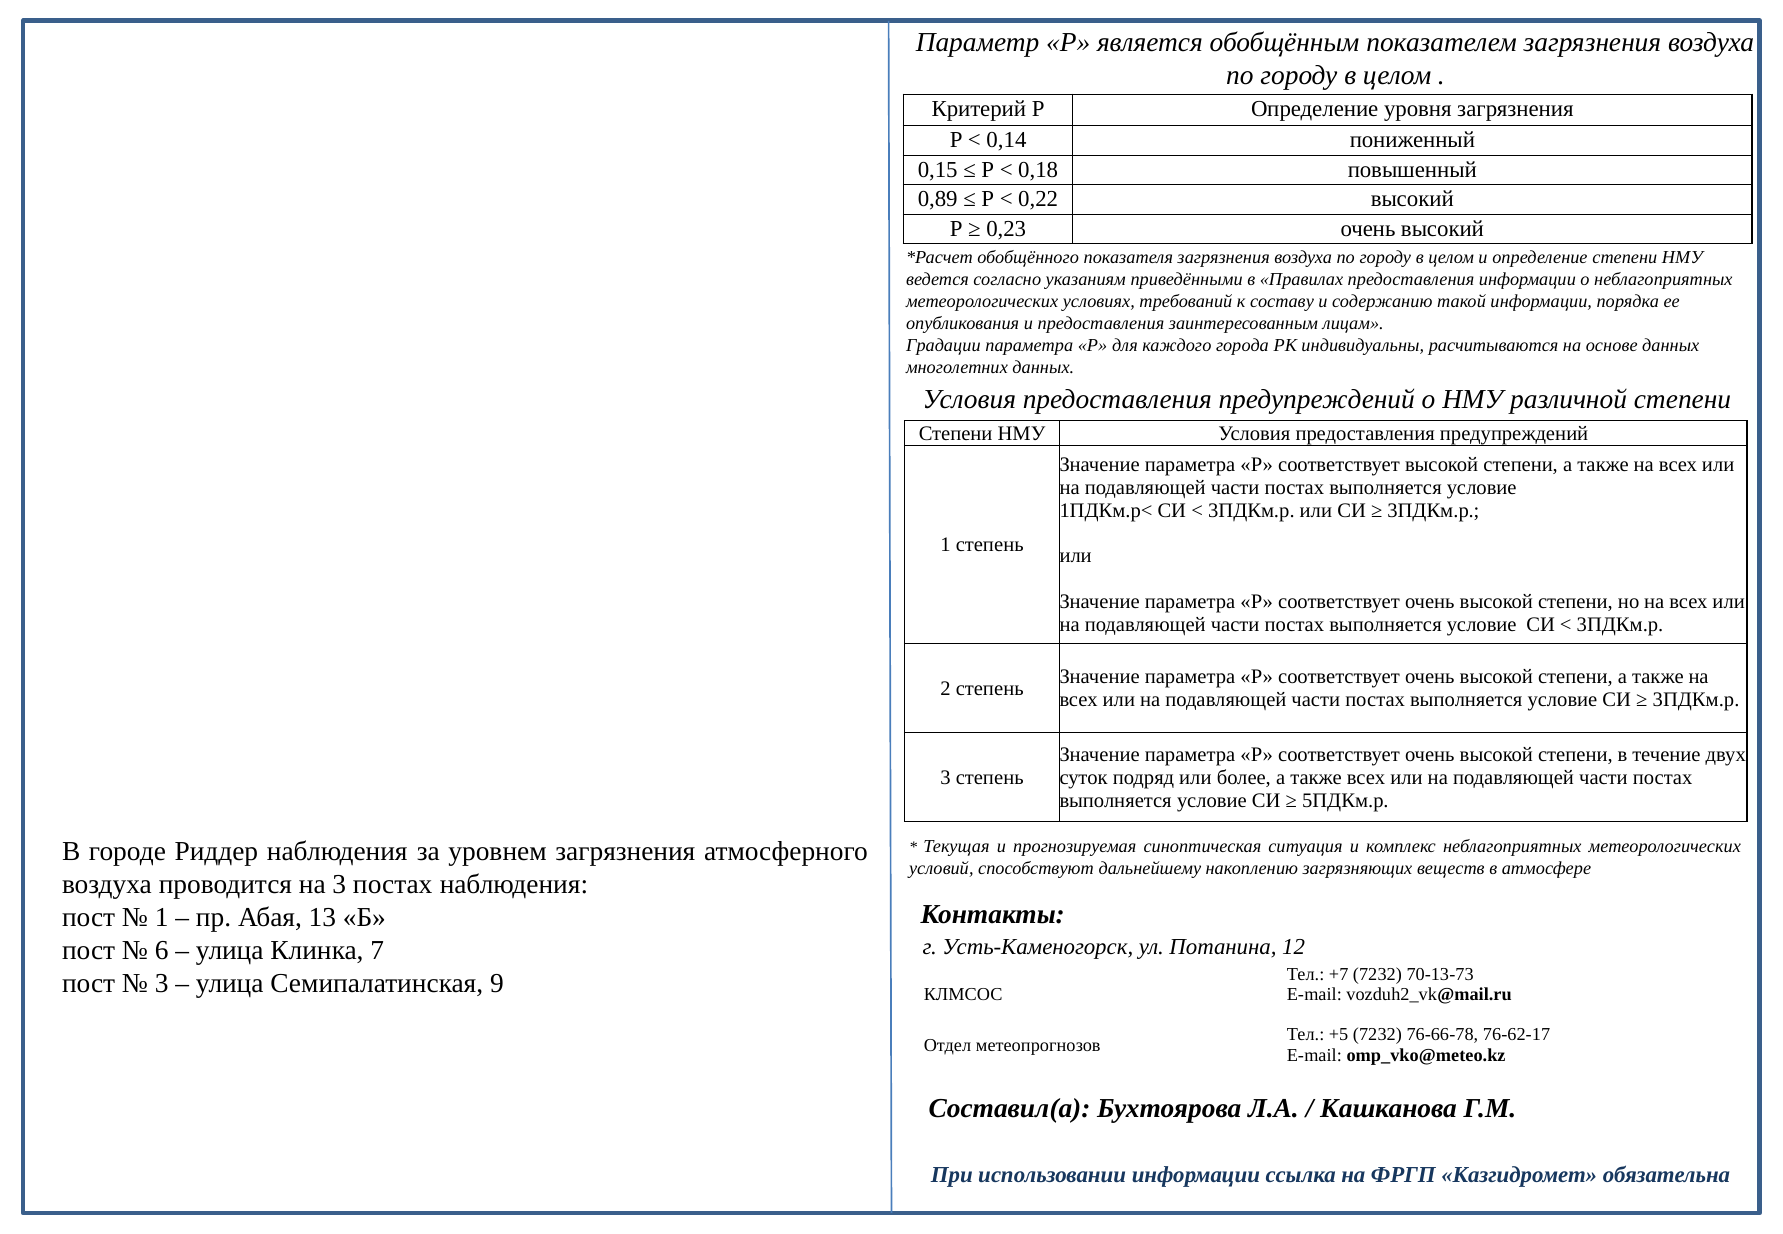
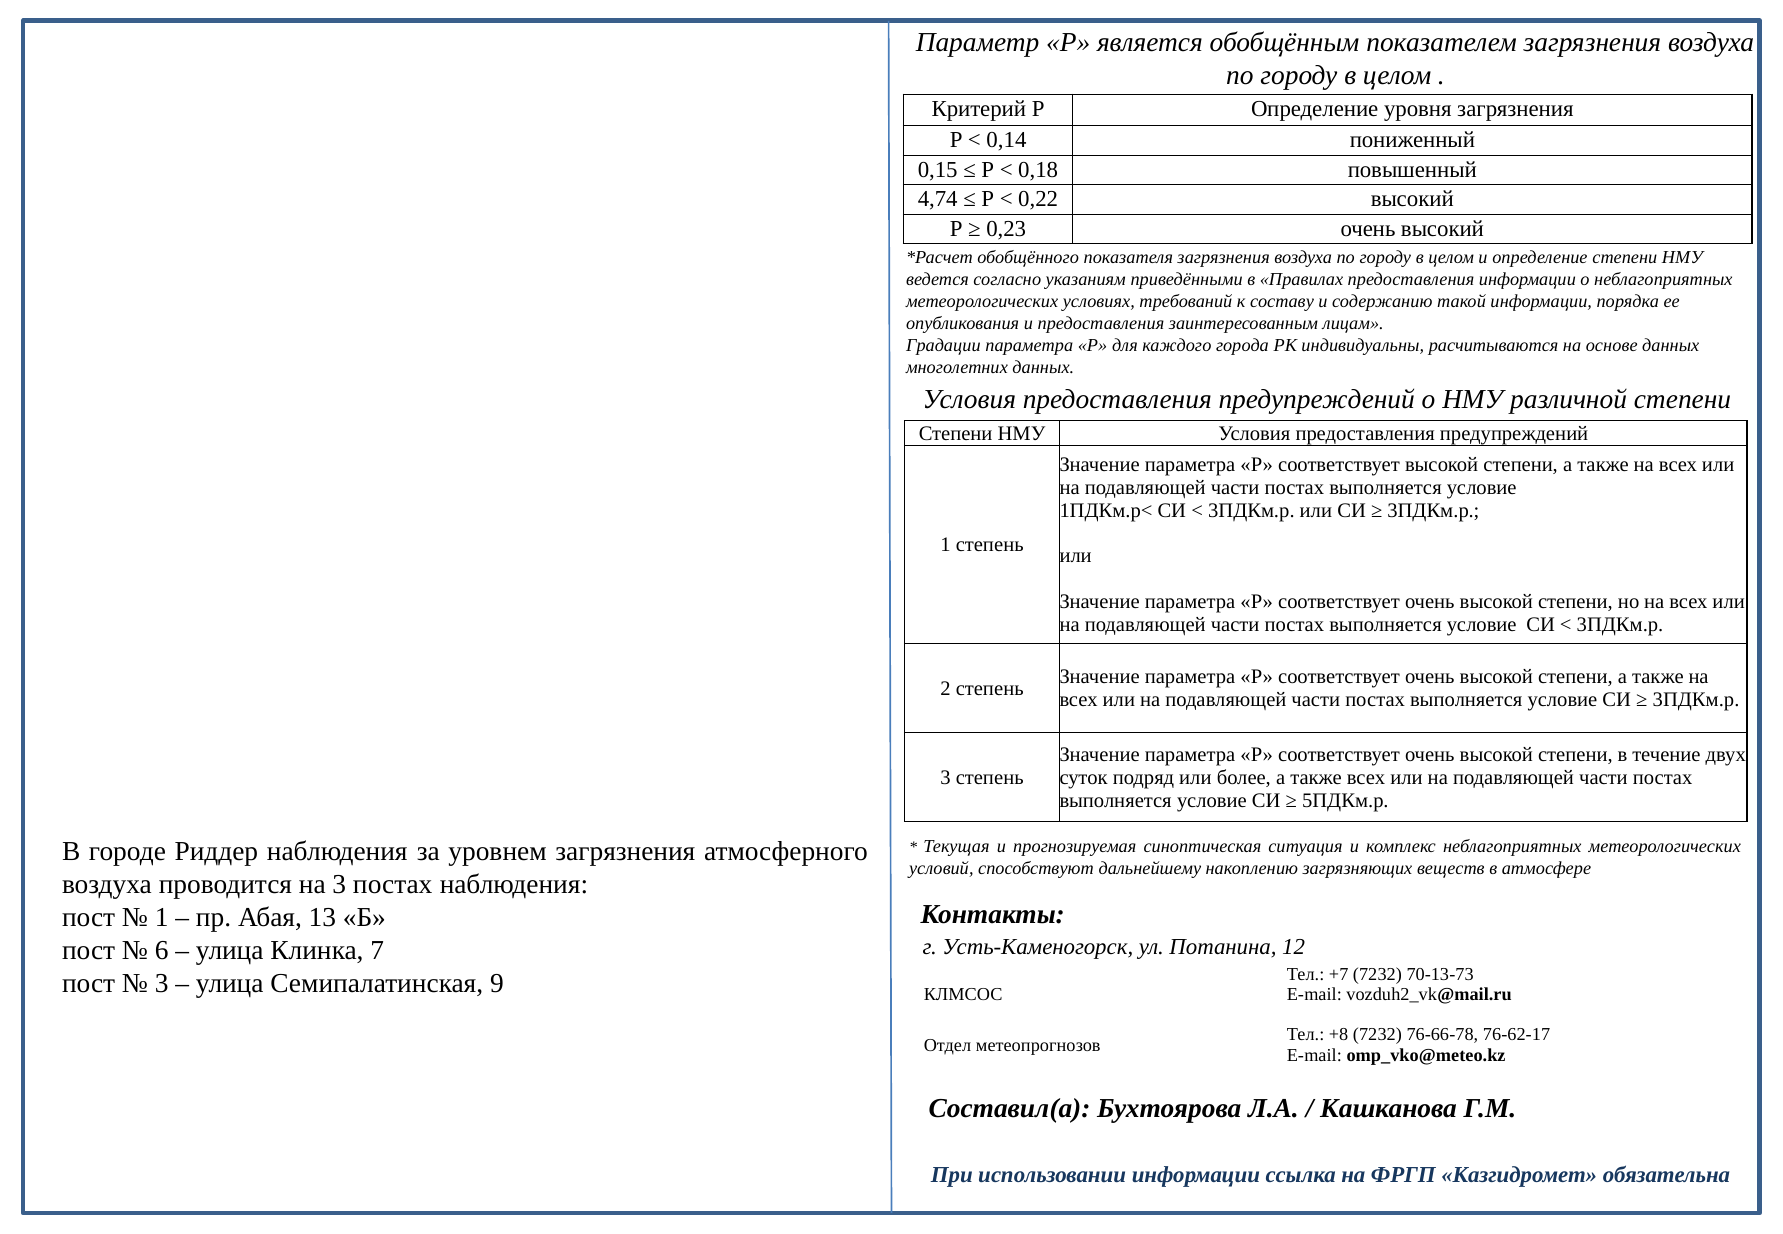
0,89: 0,89 -> 4,74
+5: +5 -> +8
